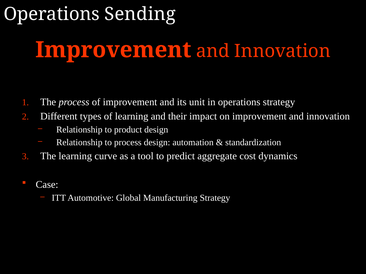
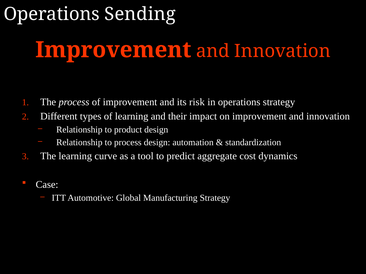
unit: unit -> risk
